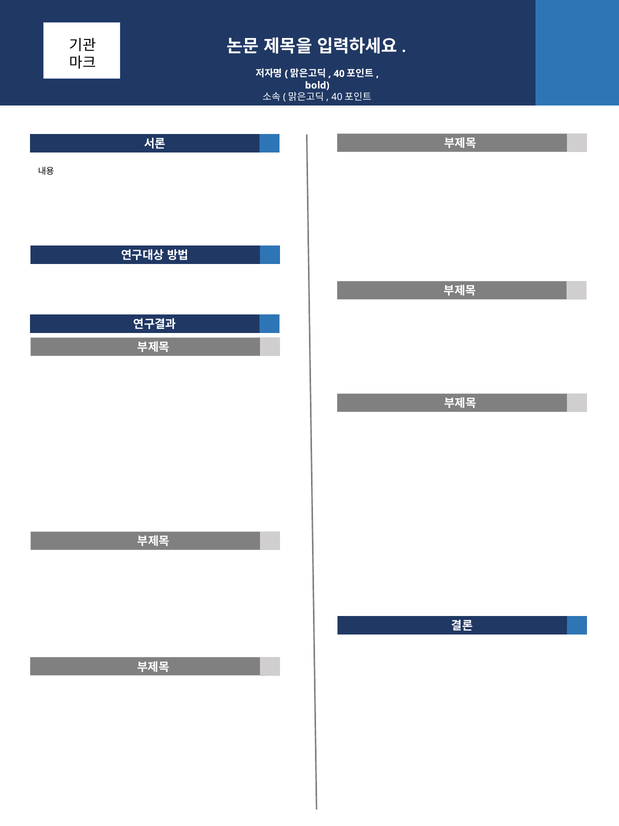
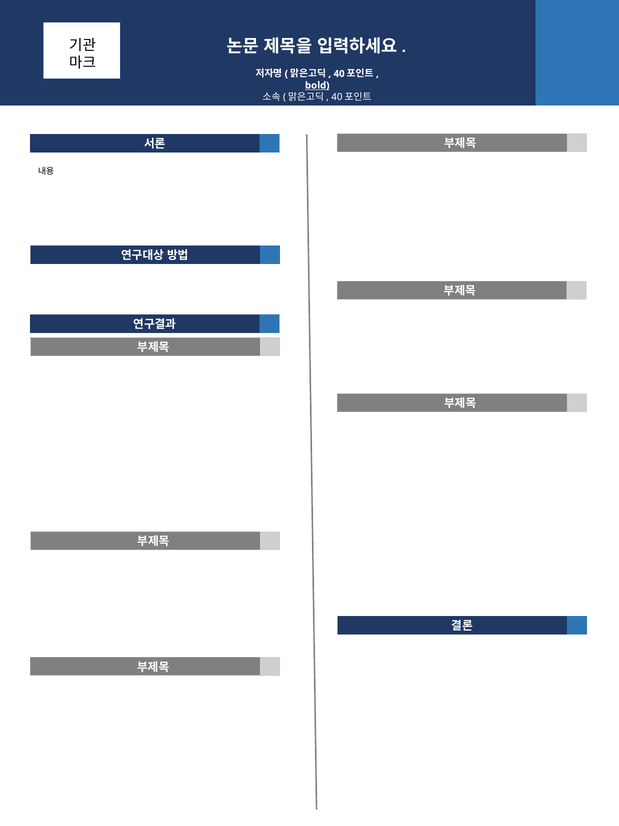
bold underline: none -> present
